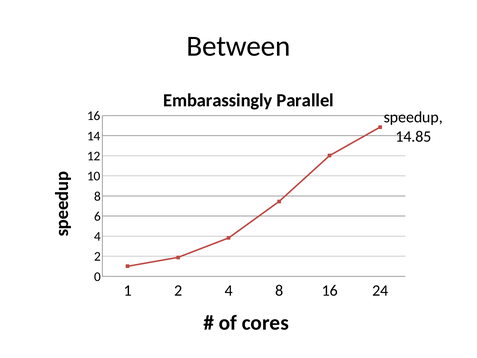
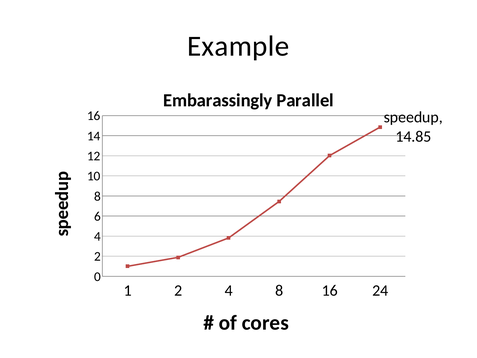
Between: Between -> Example
